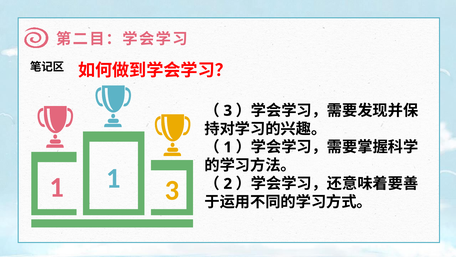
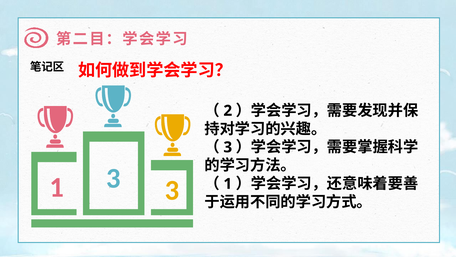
3 at (228, 111): 3 -> 2
1 at (228, 147): 1 -> 3
1 1: 1 -> 3
2 at (228, 183): 2 -> 1
